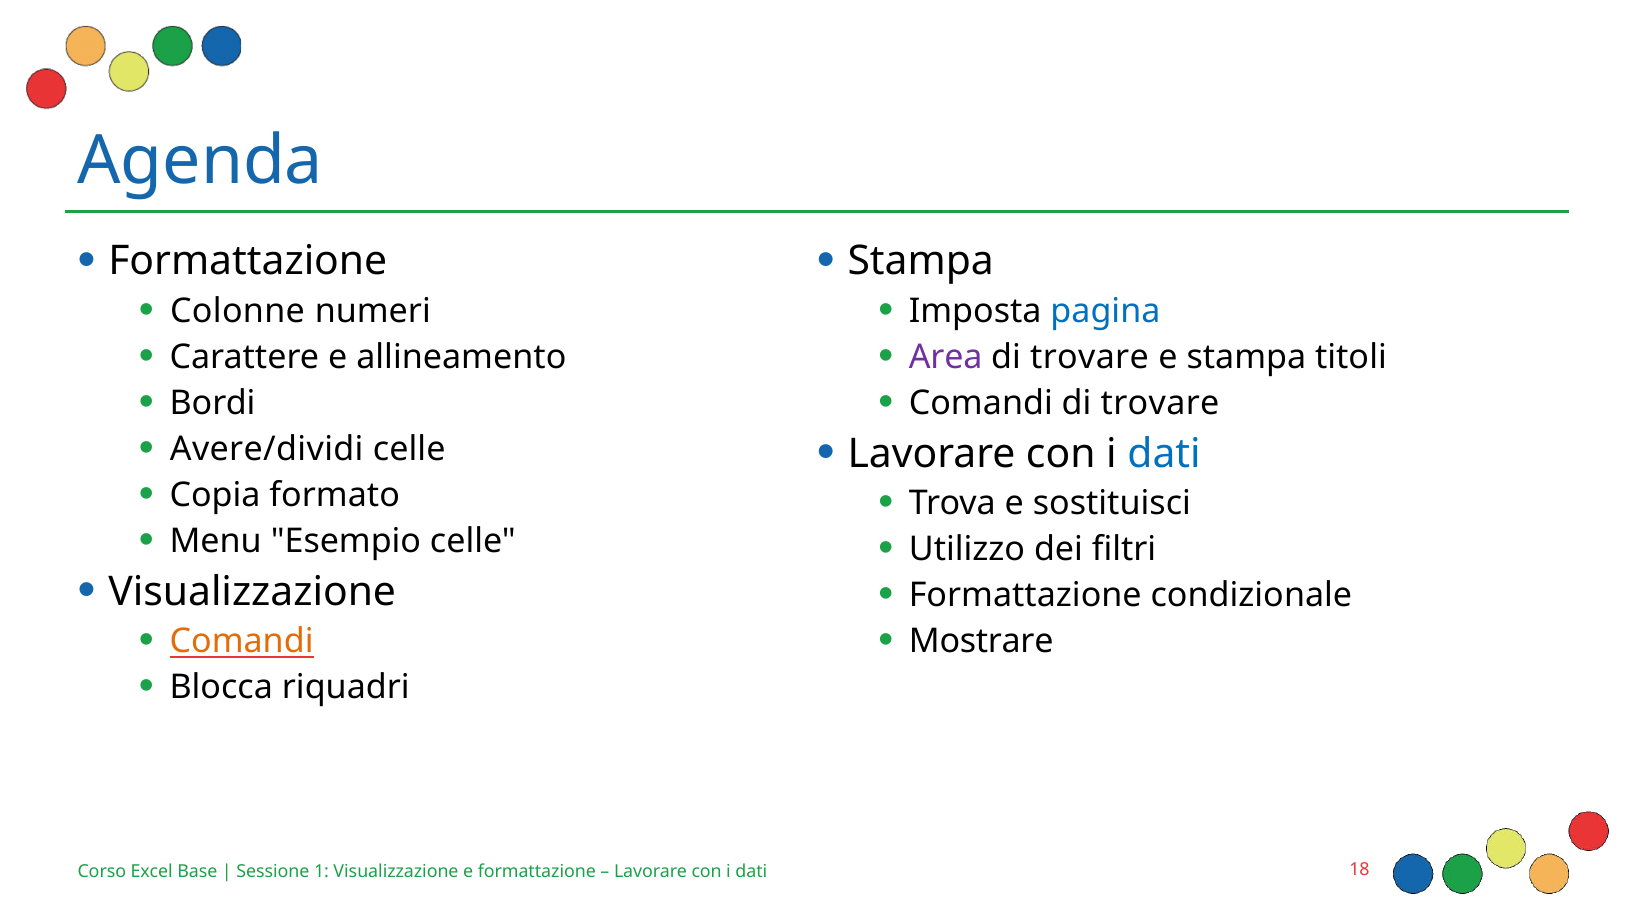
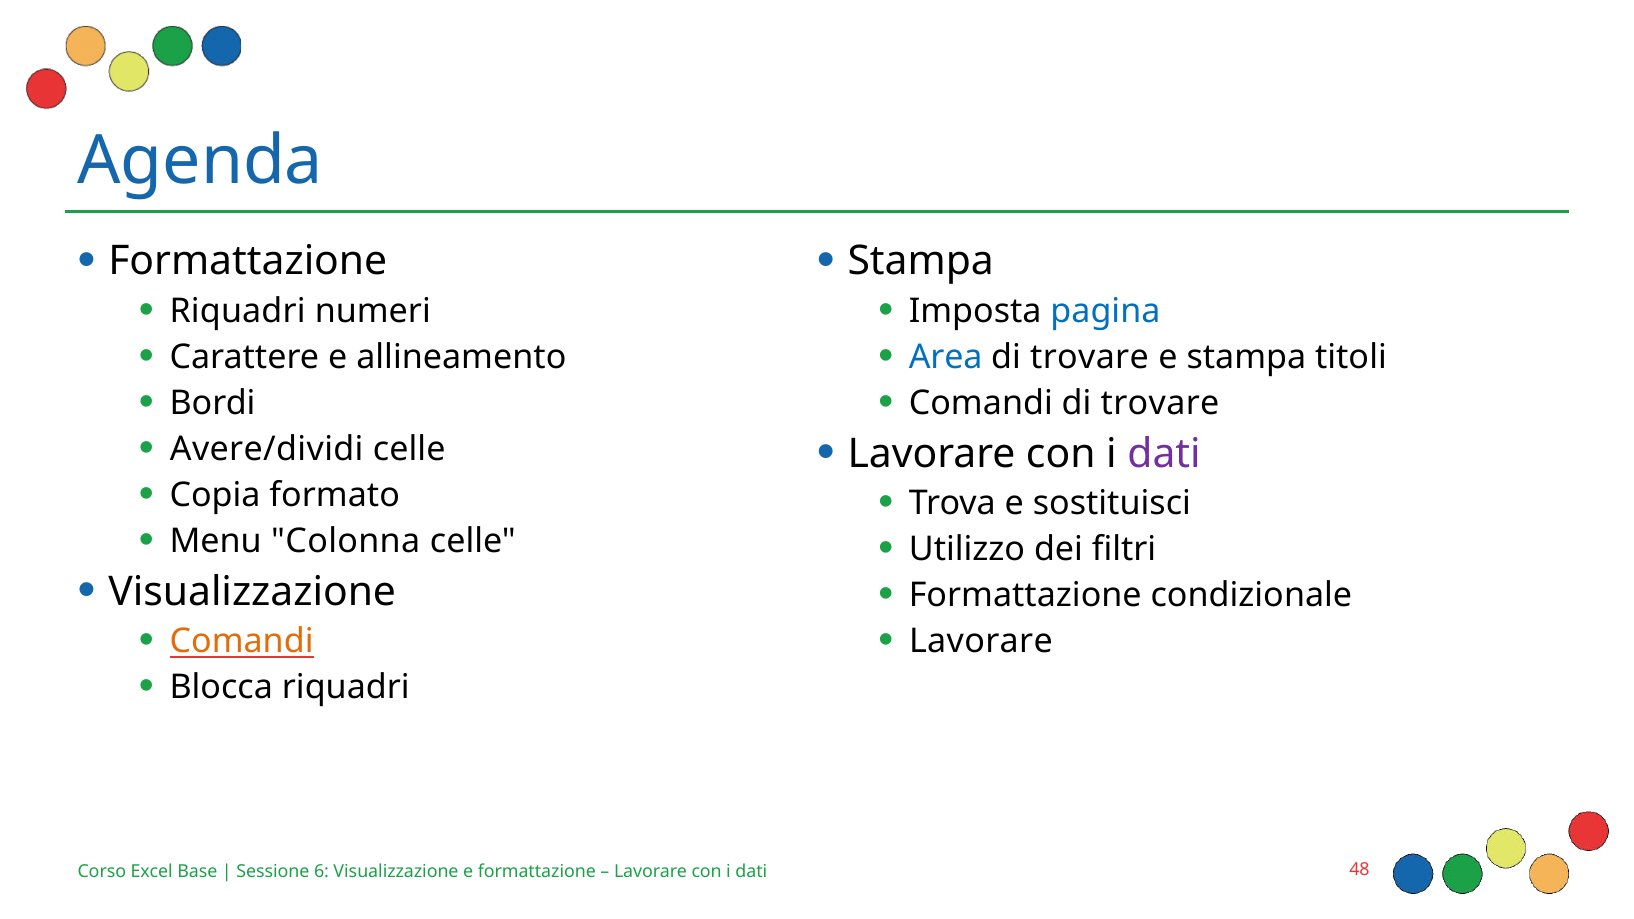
Colonne at (238, 311): Colonne -> Riquadri
Area colour: purple -> blue
dati at (1164, 454) colour: blue -> purple
Esempio: Esempio -> Colonna
Mostrare at (981, 641): Mostrare -> Lavorare
1: 1 -> 6
18: 18 -> 48
